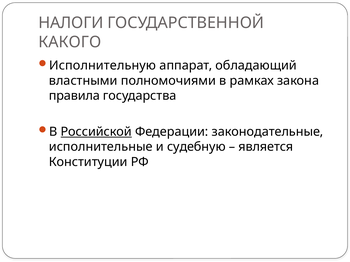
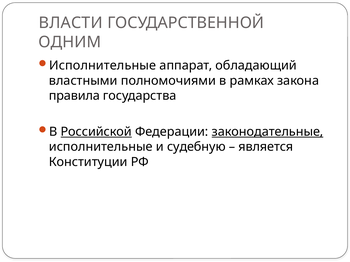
НАЛОГИ: НАЛОГИ -> ВЛАСТИ
КАКОГО: КАКОГО -> ОДНИМ
Исполнительную at (103, 66): Исполнительную -> Исполнительные
законодательные underline: none -> present
